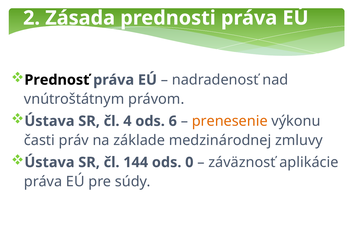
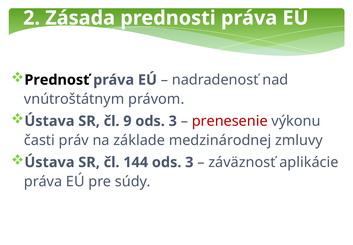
4: 4 -> 9
6 at (173, 121): 6 -> 3
prenesenie colour: orange -> red
144 ods 0: 0 -> 3
